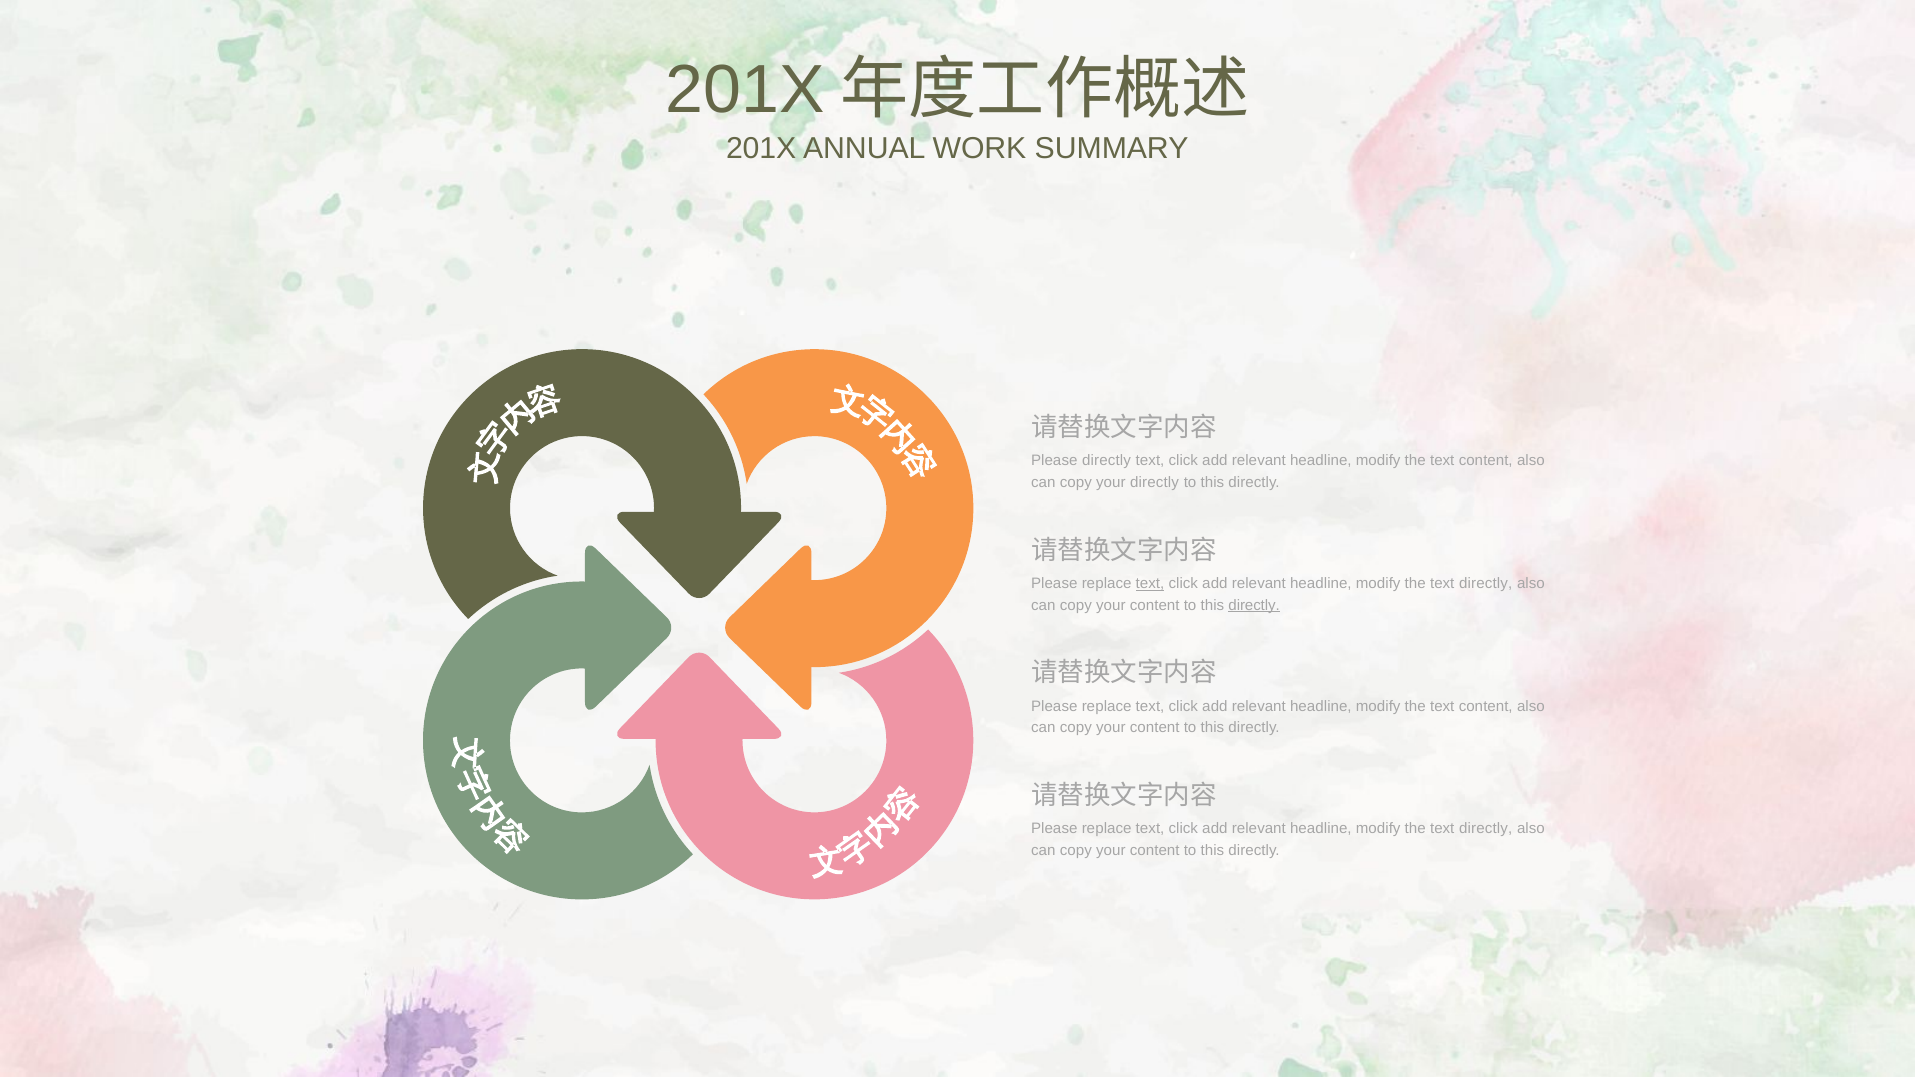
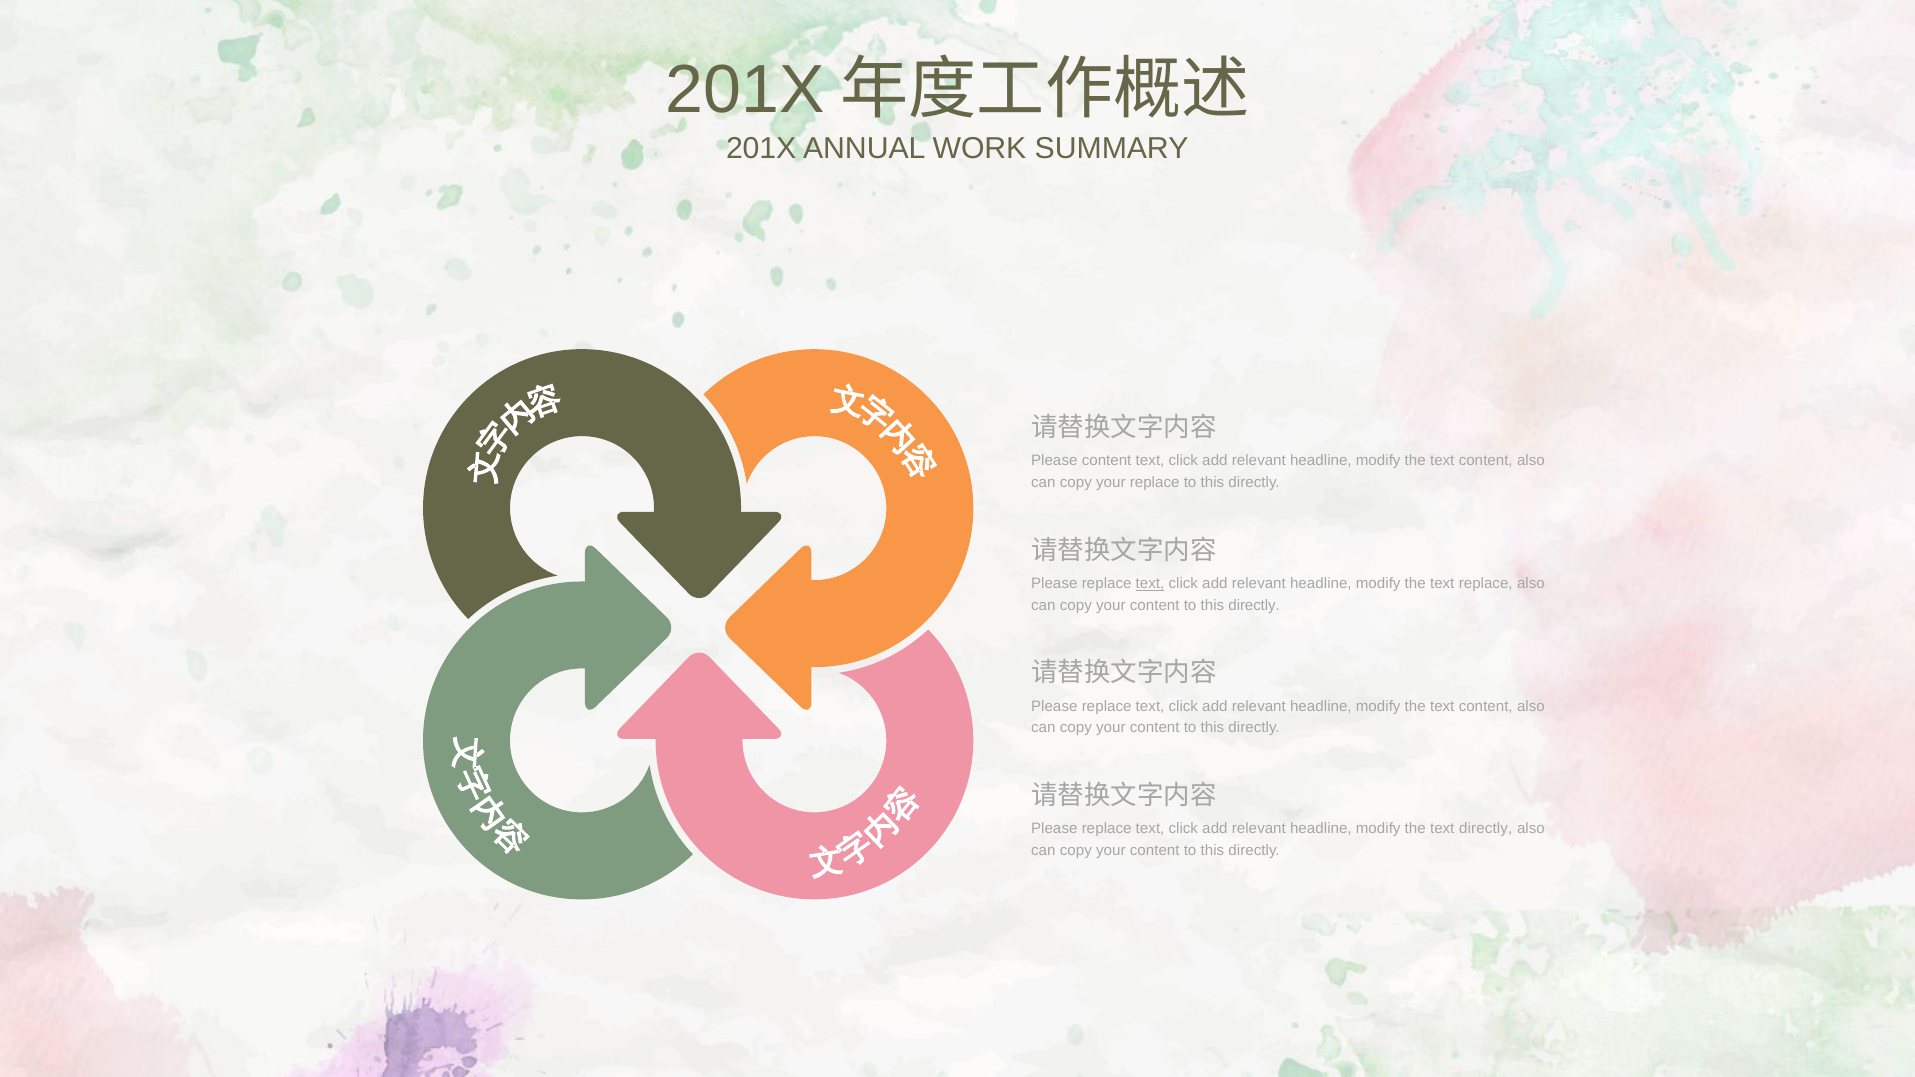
Please directly: directly -> content
your directly: directly -> replace
directly at (1486, 584): directly -> replace
directly at (1254, 605) underline: present -> none
